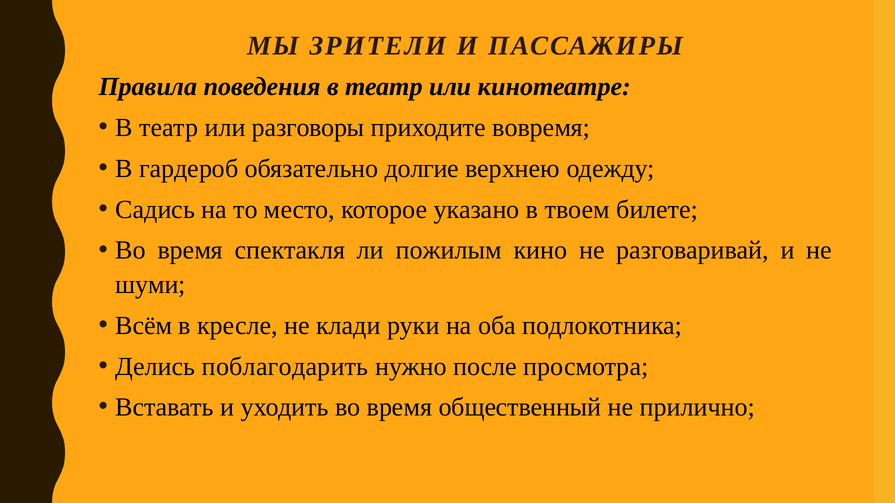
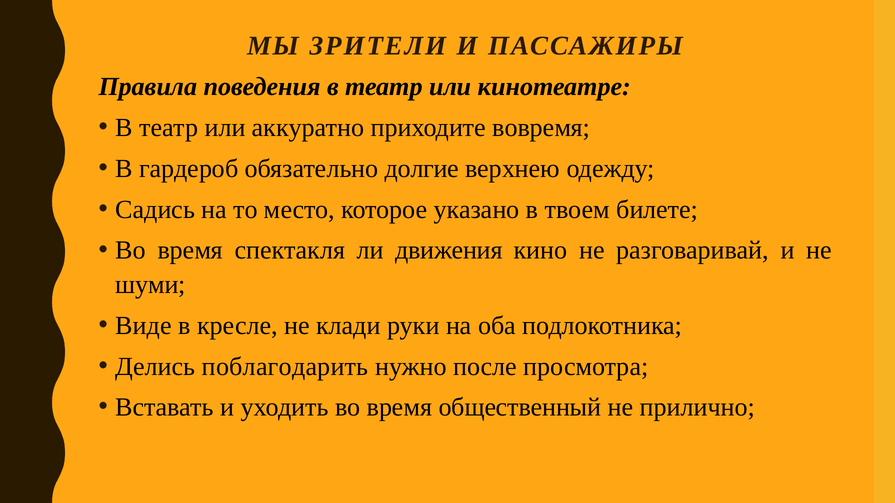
разговоры: разговоры -> аккуратно
пожилым: пожилым -> движения
Всём: Всём -> Виде
